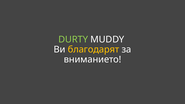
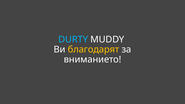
DURTY colour: light green -> light blue
